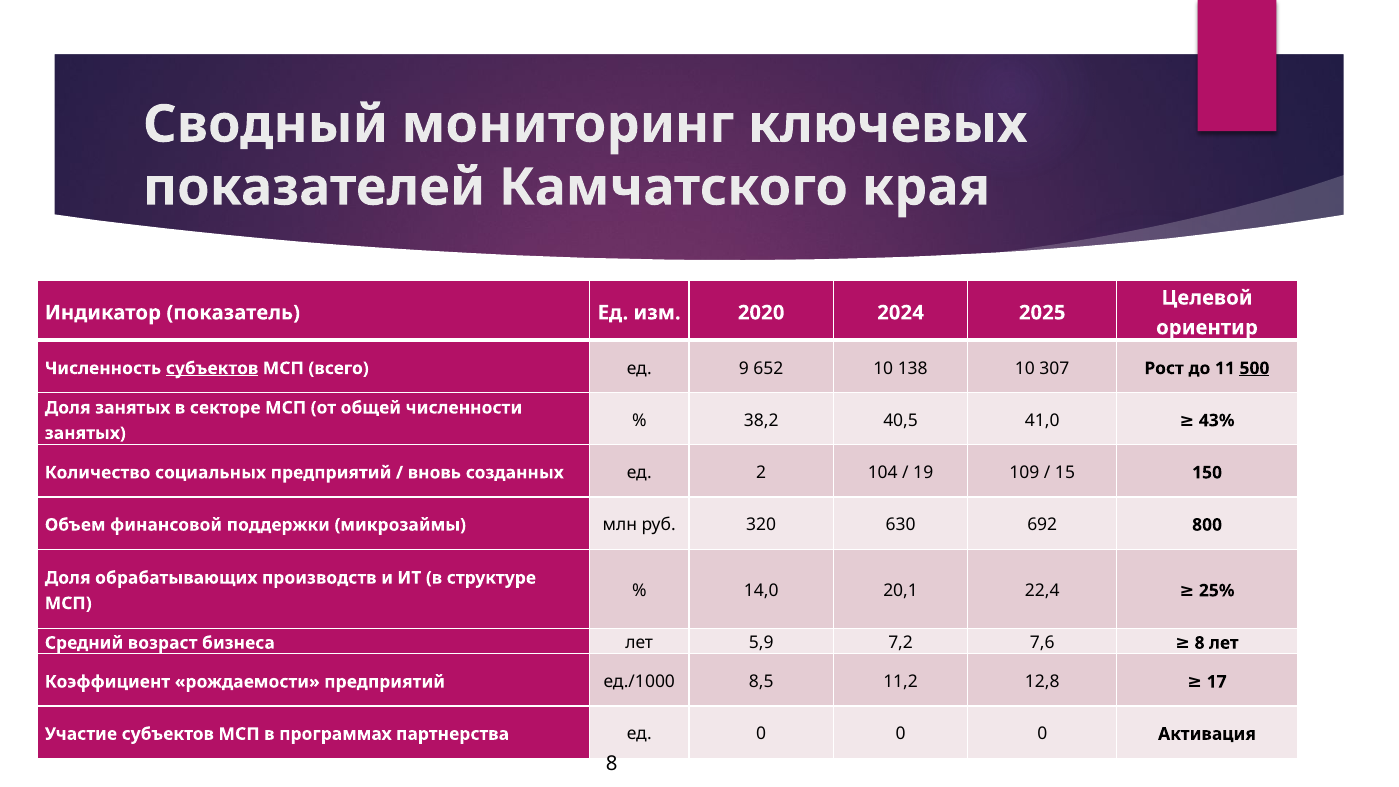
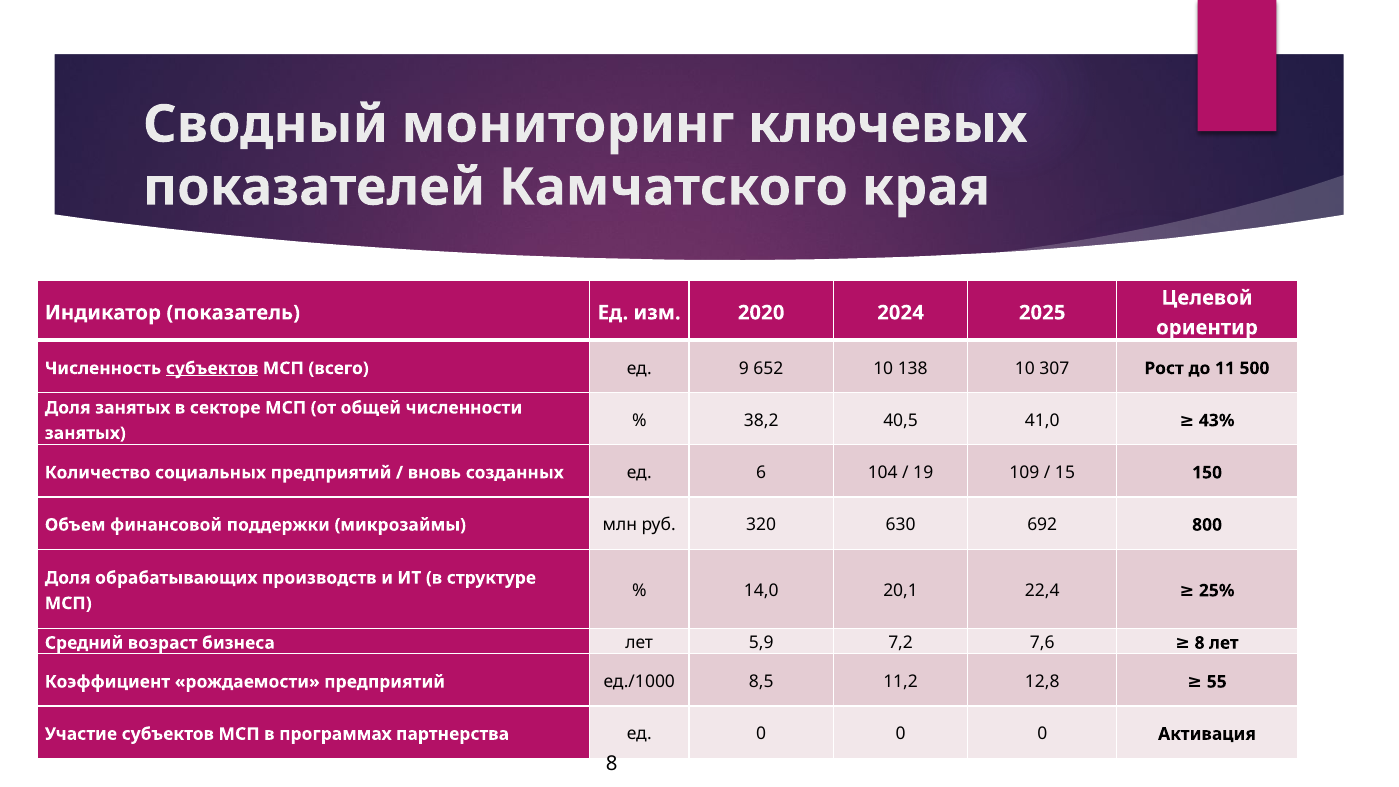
500 underline: present -> none
2: 2 -> 6
17: 17 -> 55
